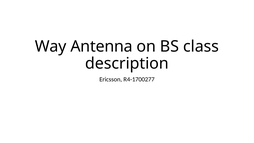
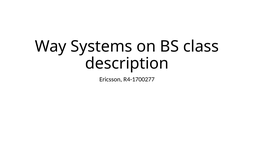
Antenna: Antenna -> Systems
